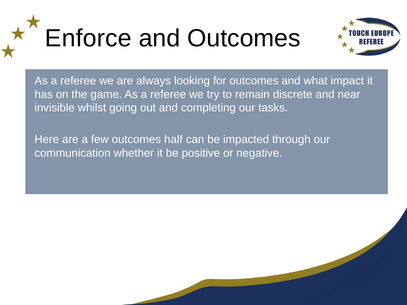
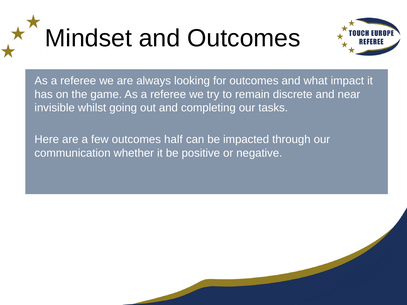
Enforce: Enforce -> Mindset
